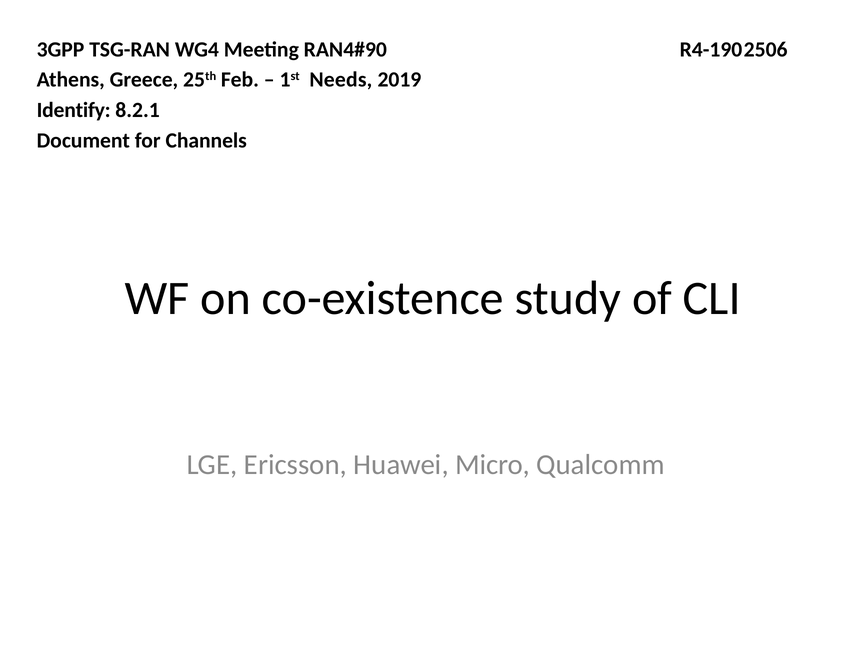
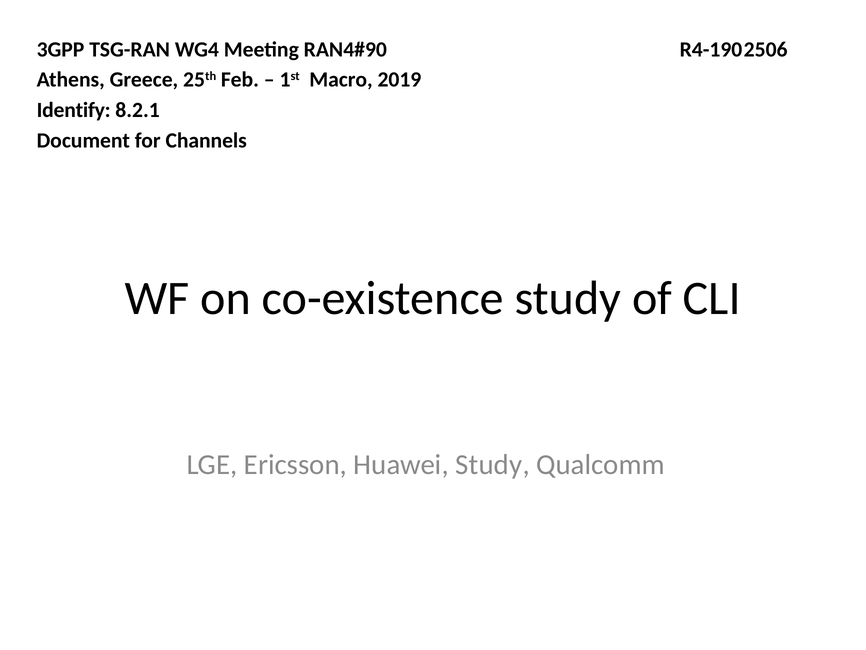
Needs: Needs -> Macro
Huawei Micro: Micro -> Study
